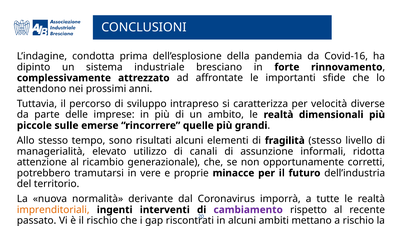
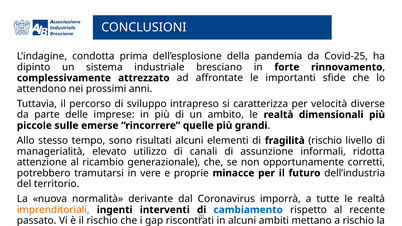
Covid-16: Covid-16 -> Covid-25
fragilità stesso: stesso -> rischio
cambiamento colour: purple -> blue
